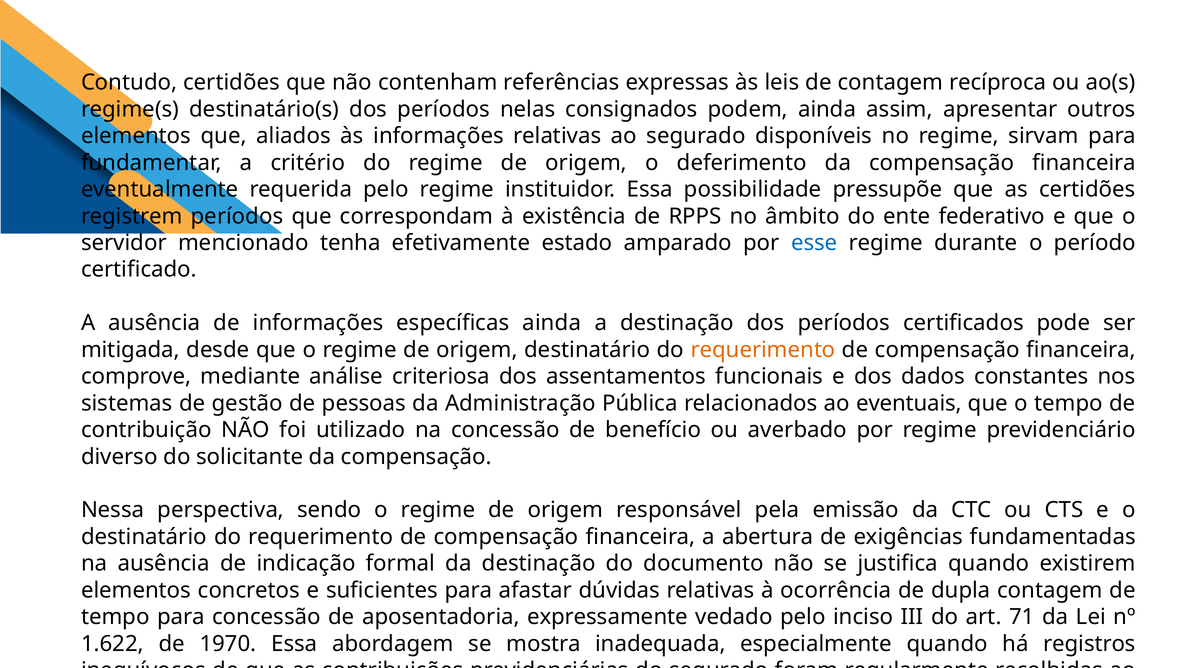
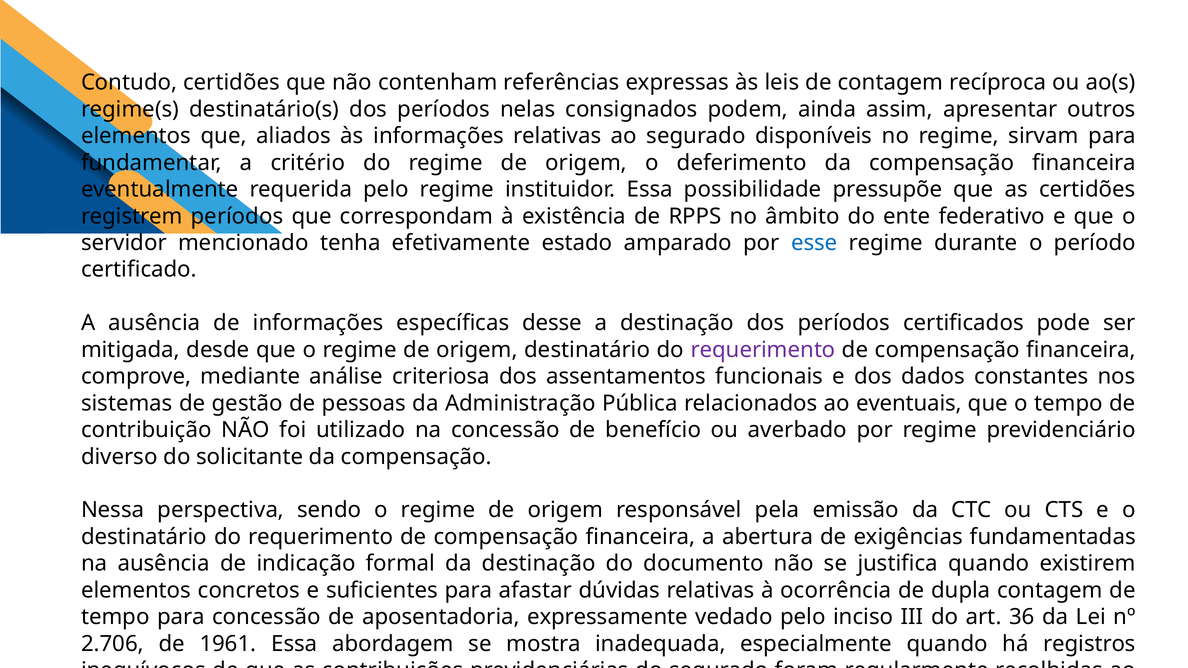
específicas ainda: ainda -> desse
requerimento at (763, 350) colour: orange -> purple
71: 71 -> 36
1.622: 1.622 -> 2.706
1970: 1970 -> 1961
